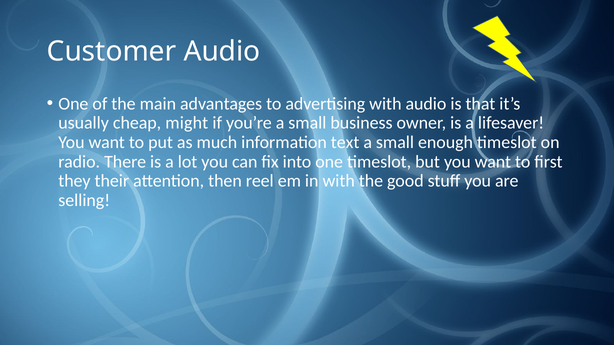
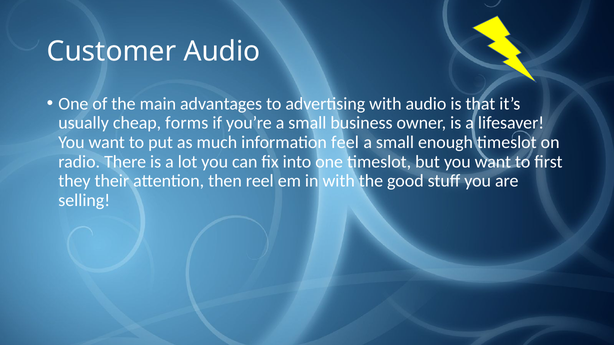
might: might -> forms
text: text -> feel
